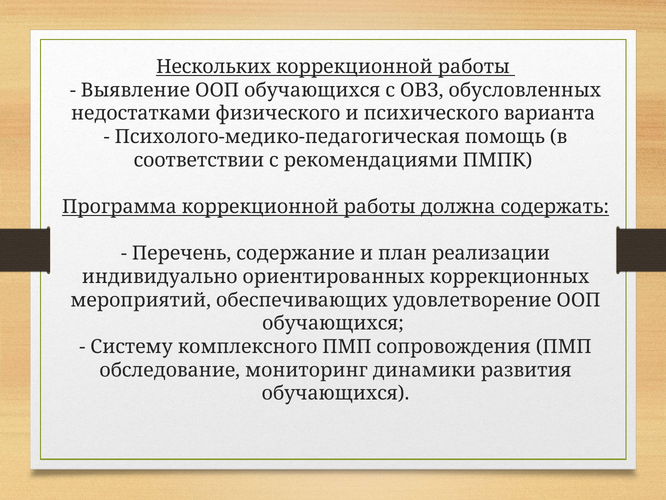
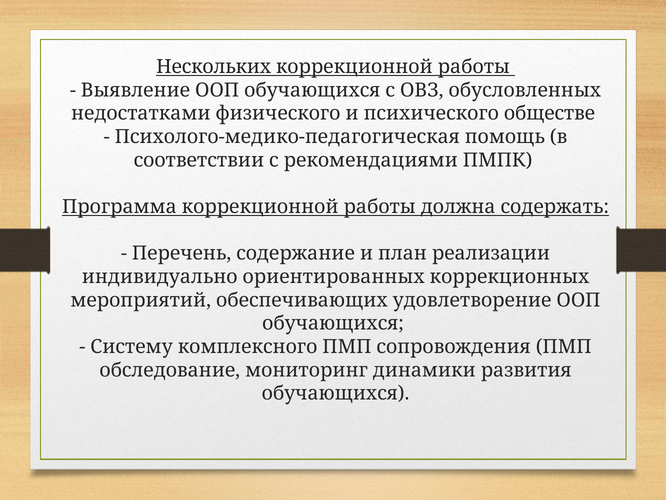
варианта: варианта -> обществе
